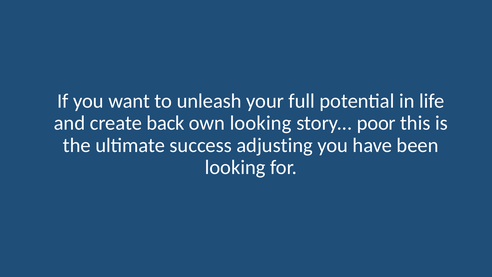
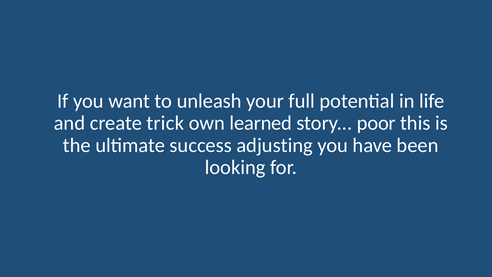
back: back -> trick
own looking: looking -> learned
